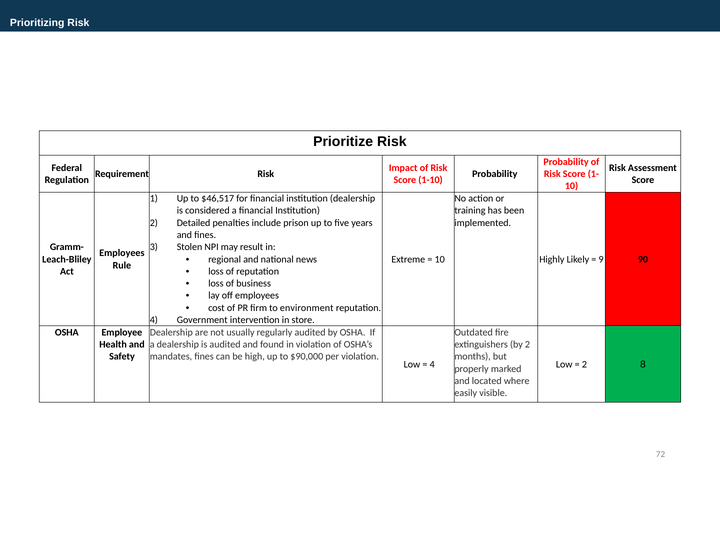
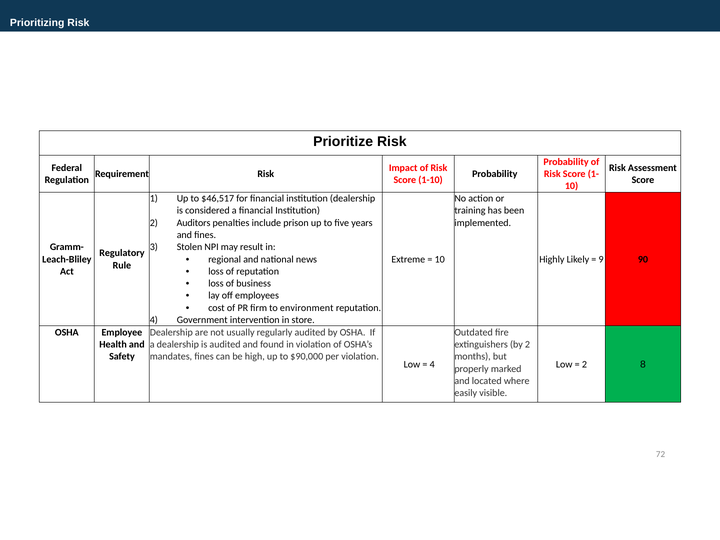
Detailed: Detailed -> Auditors
Employees at (122, 253): Employees -> Regulatory
